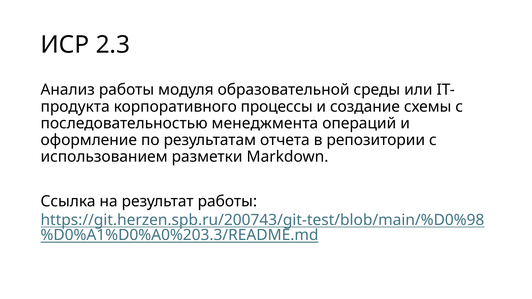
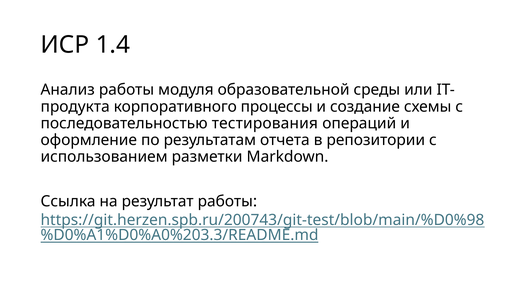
2.3: 2.3 -> 1.4
менеджмента: менеджмента -> тестирования
